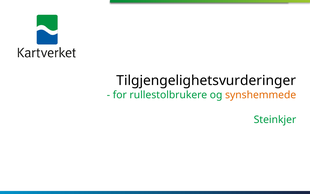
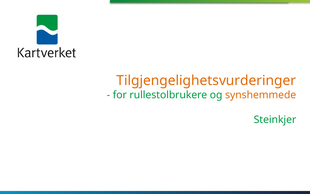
Tilgjengelighetsvurderinger colour: black -> orange
